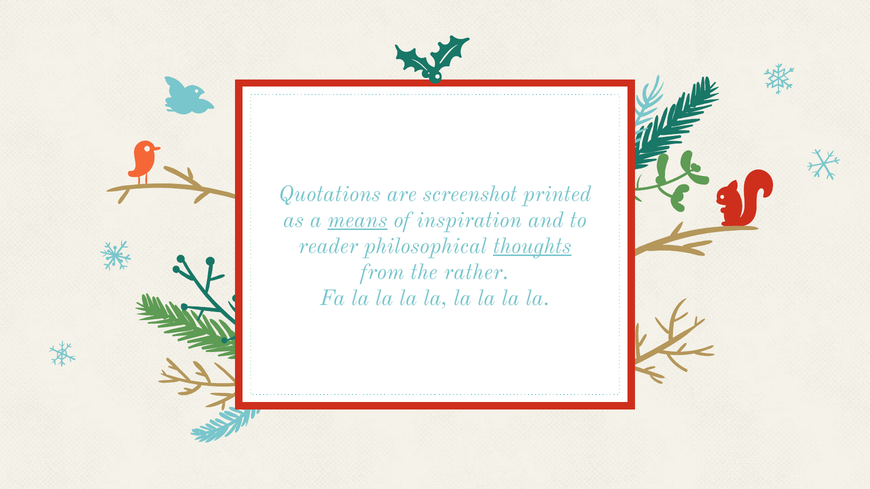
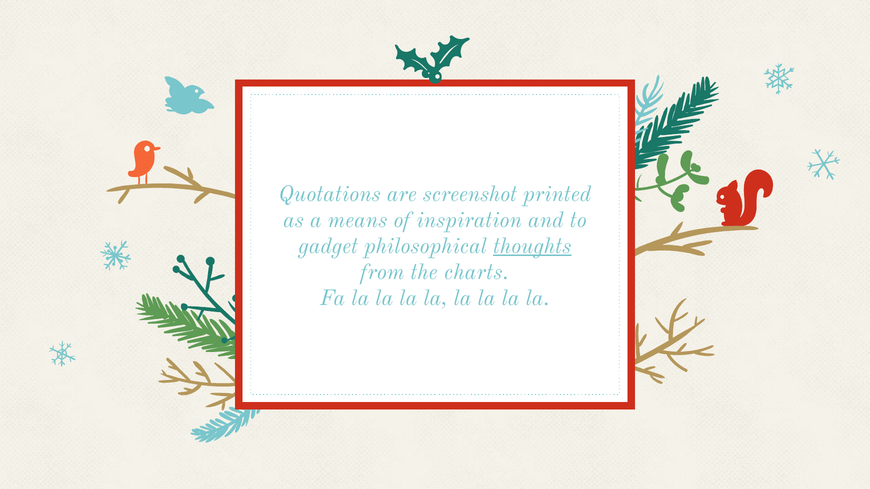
means underline: present -> none
reader: reader -> gadget
rather: rather -> charts
